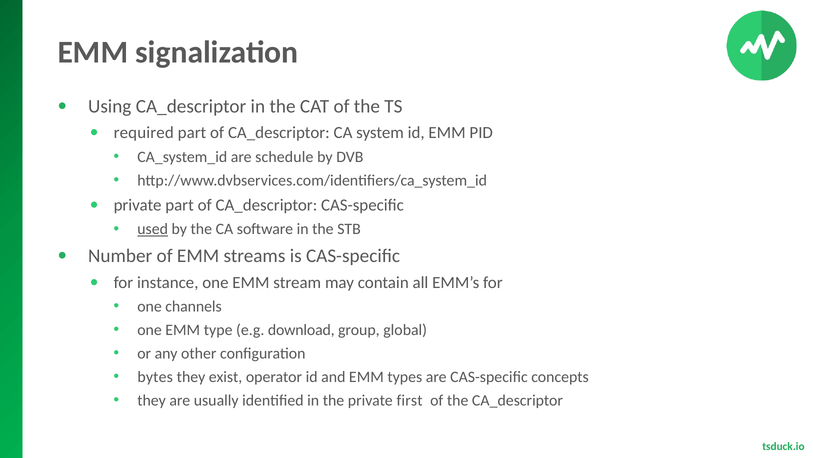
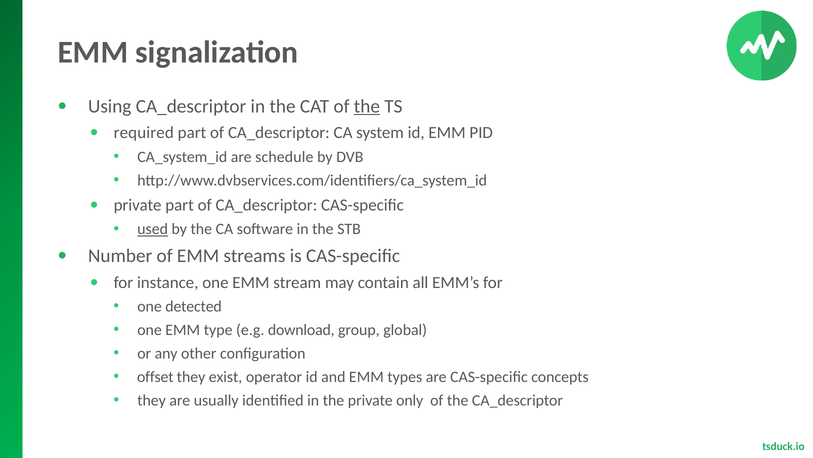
the at (367, 106) underline: none -> present
channels: channels -> detected
bytes: bytes -> offset
first: first -> only
